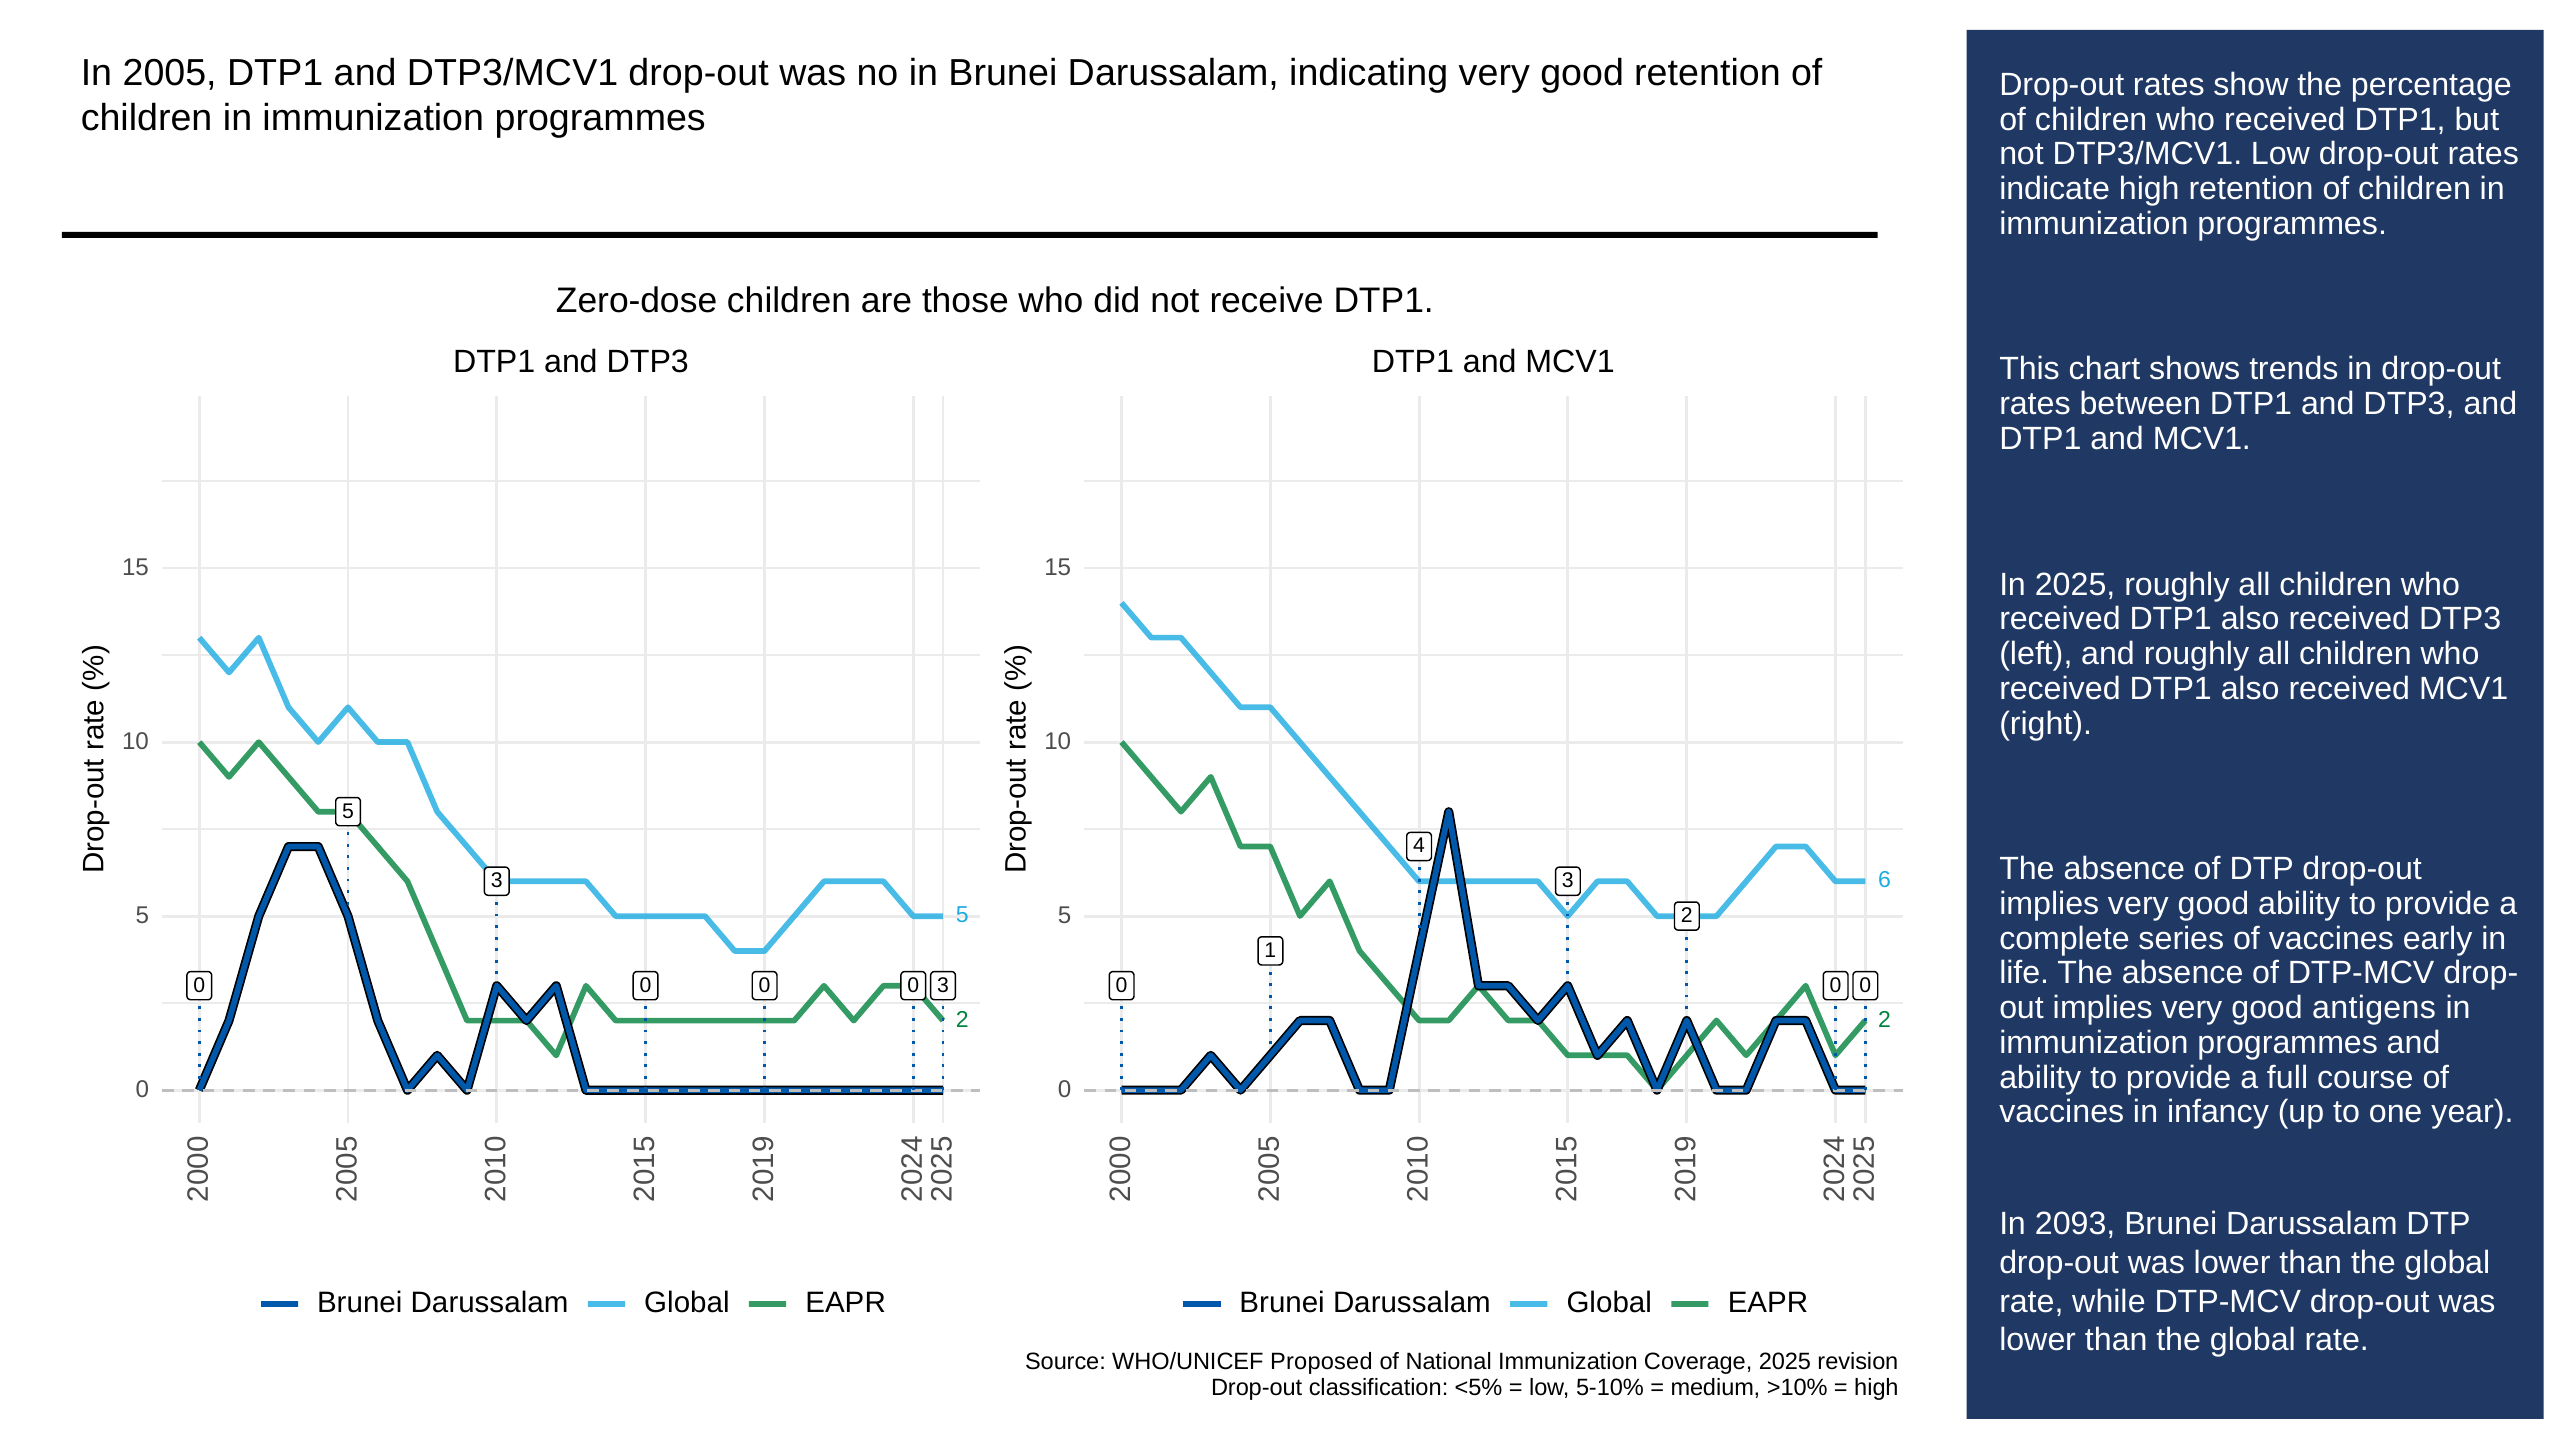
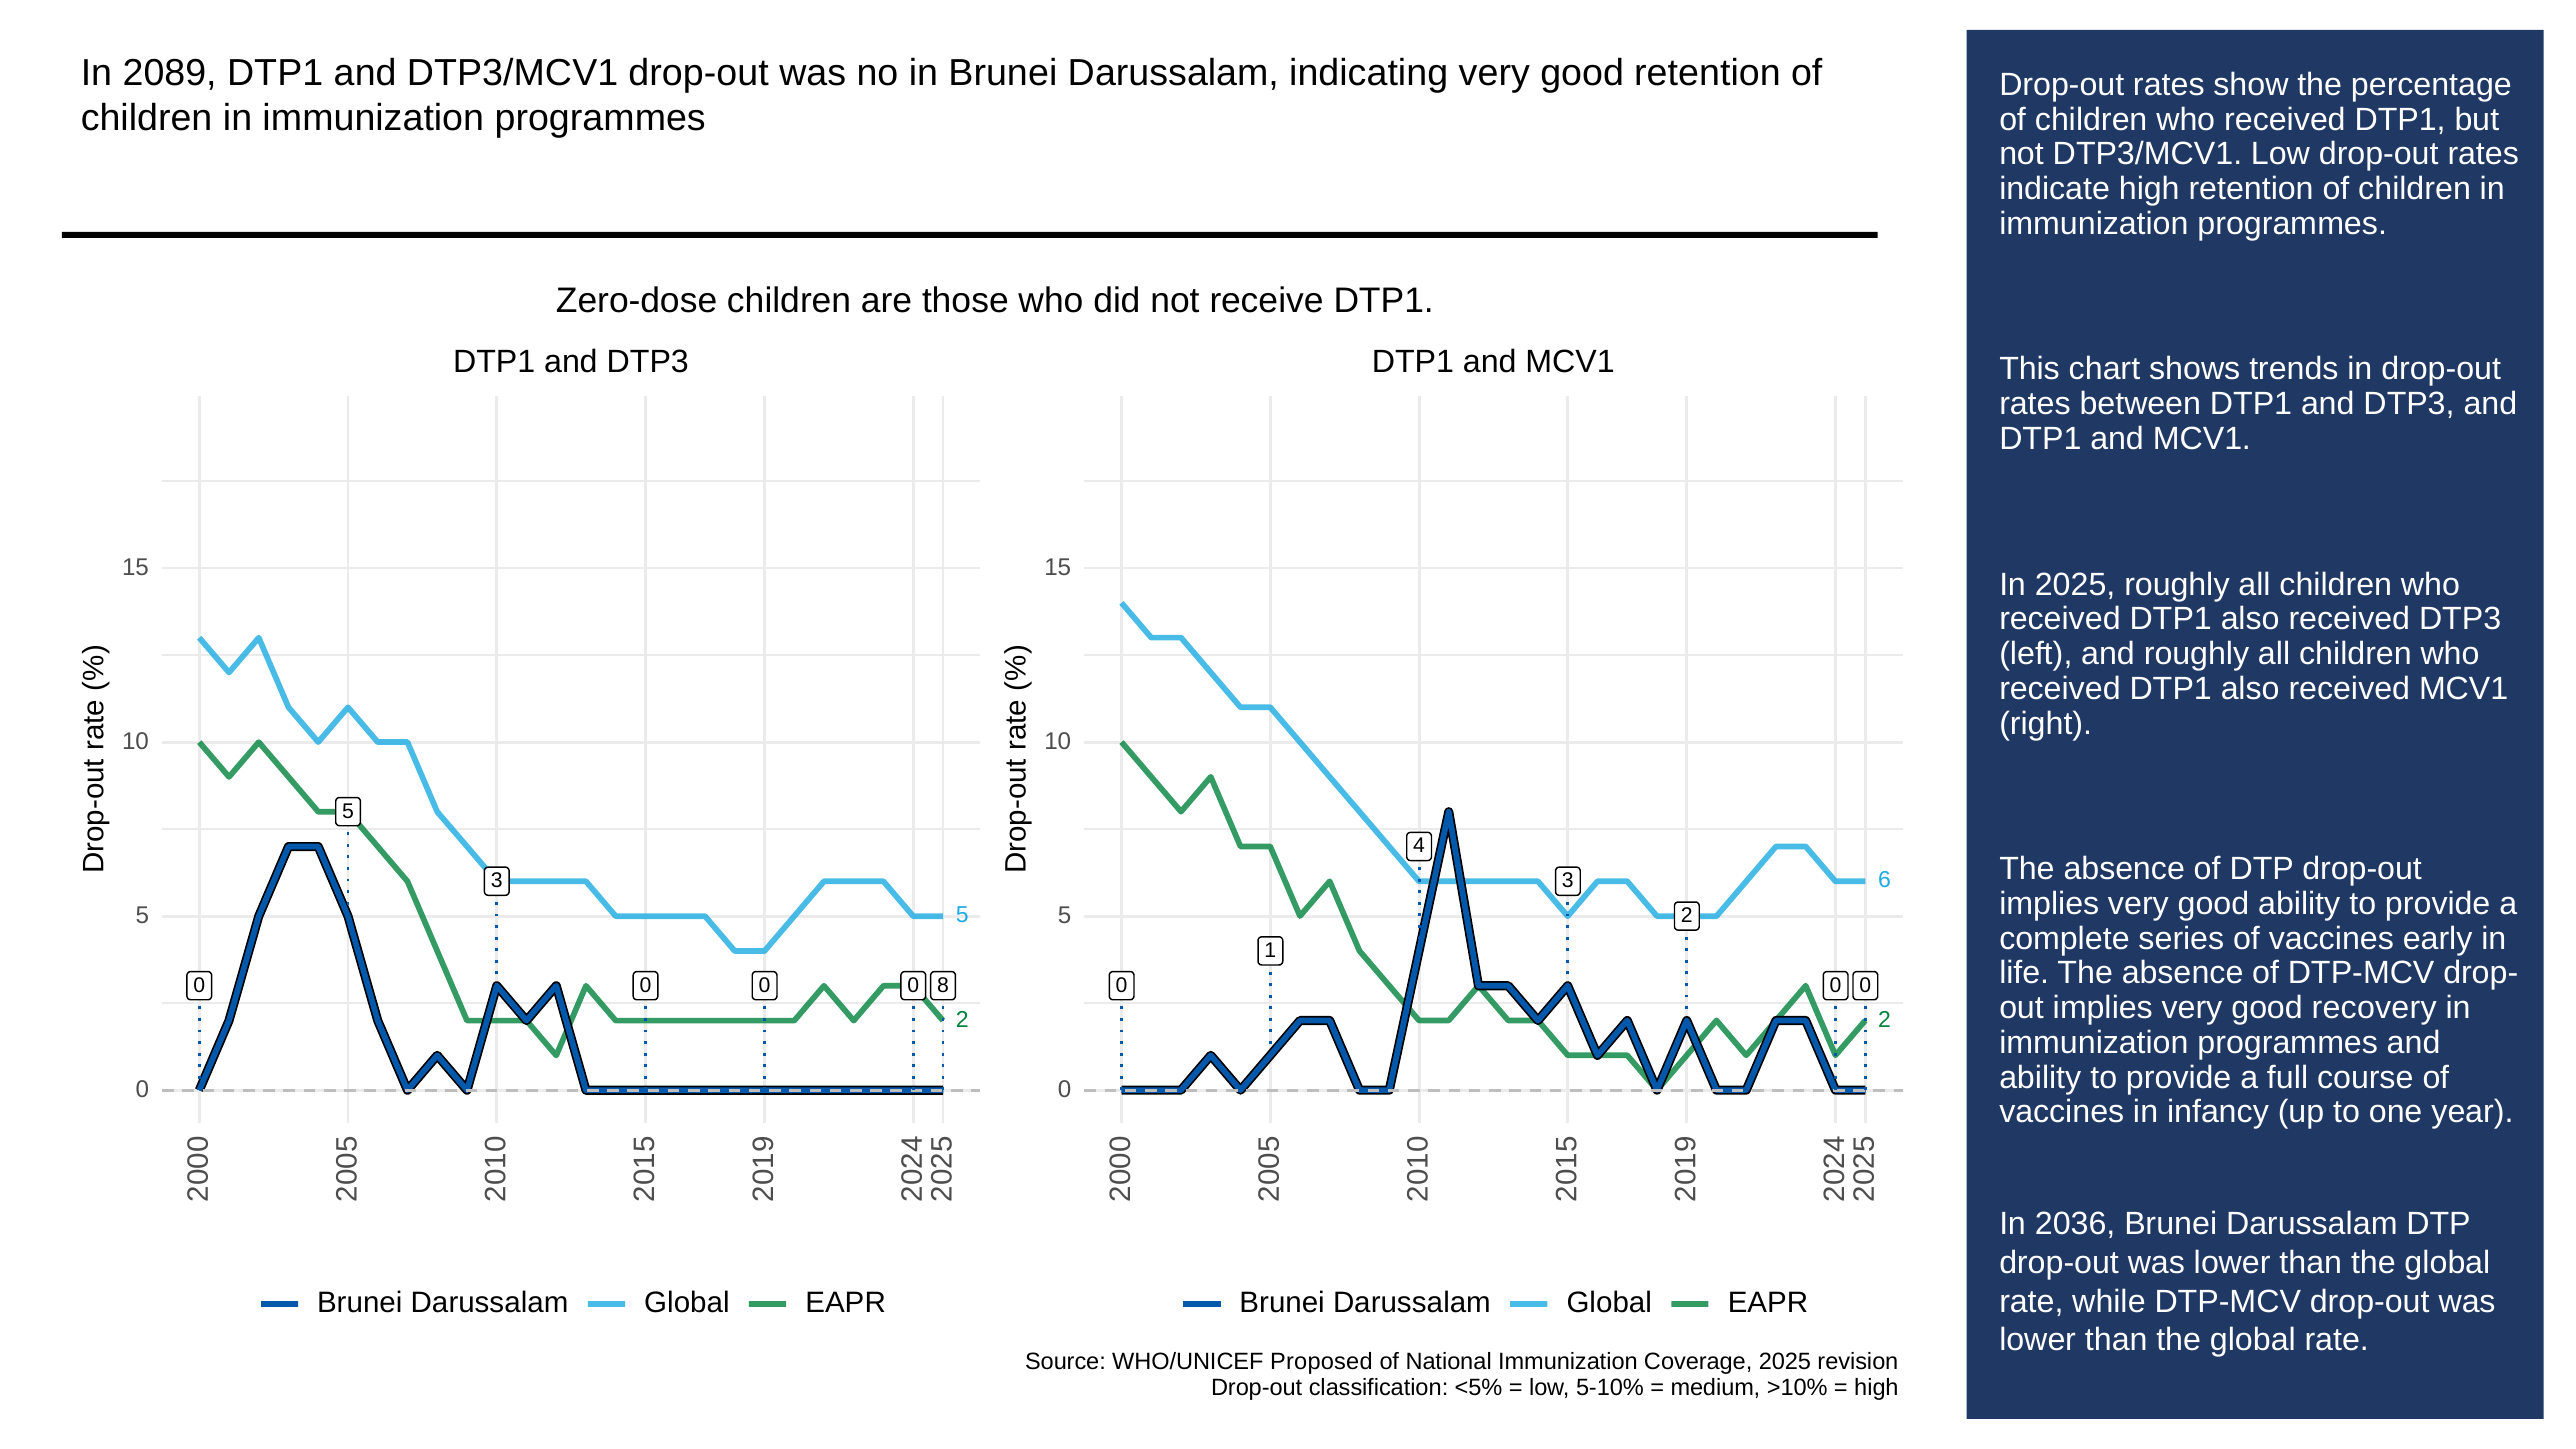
2005: 2005 -> 2089
0 3: 3 -> 8
antigens: antigens -> recovery
2093: 2093 -> 2036
